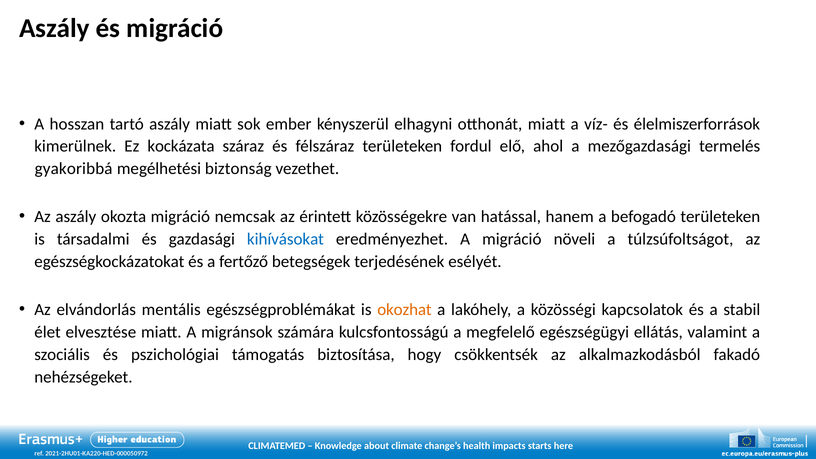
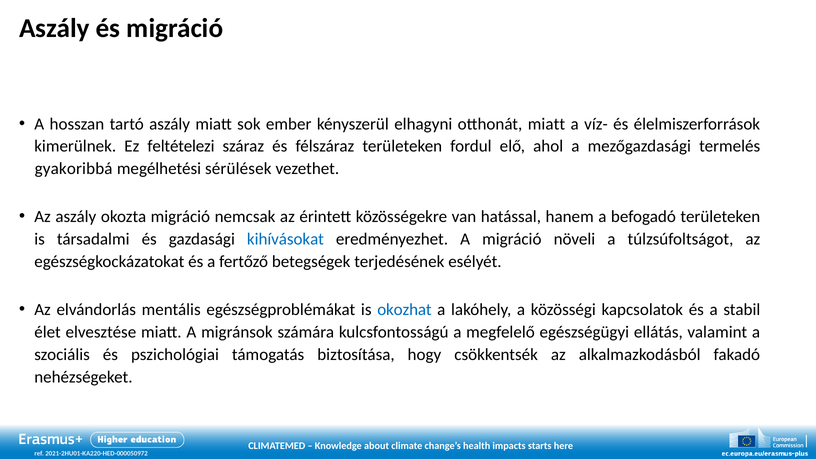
kockázata: kockázata -> feltételezi
biztonság: biztonság -> sérülések
okozhat colour: orange -> blue
